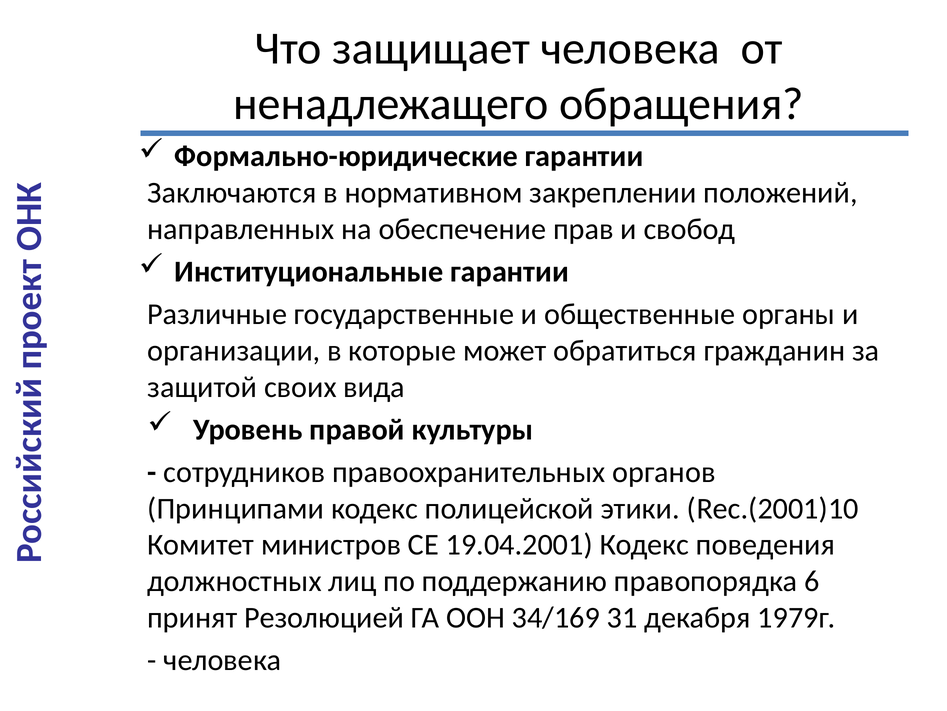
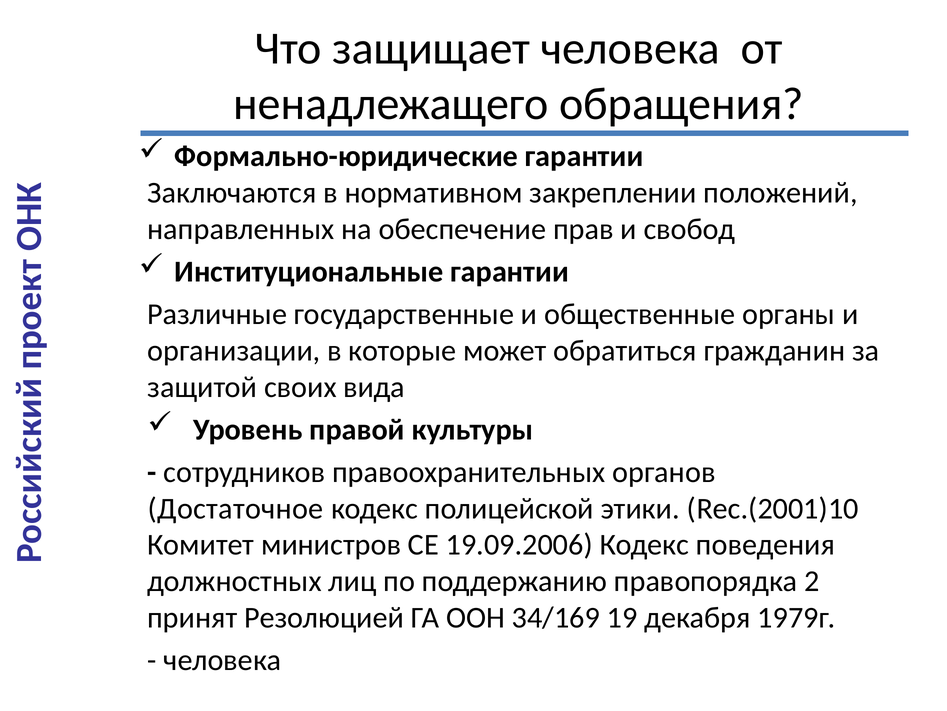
Принципами: Принципами -> Достаточное
19.04.2001: 19.04.2001 -> 19.09.2006
6: 6 -> 2
31: 31 -> 19
